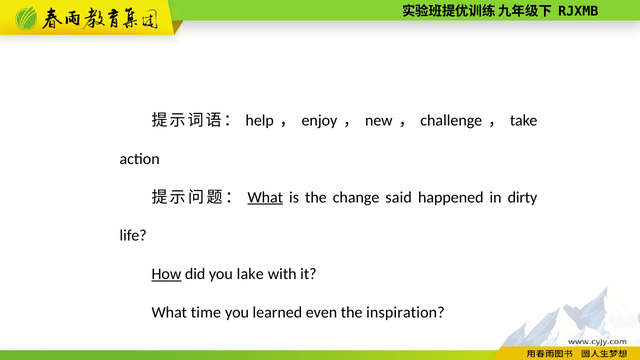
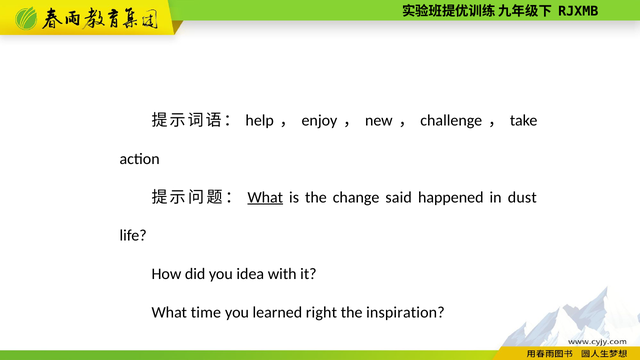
dirty: dirty -> dust
How underline: present -> none
lake: lake -> idea
even: even -> right
